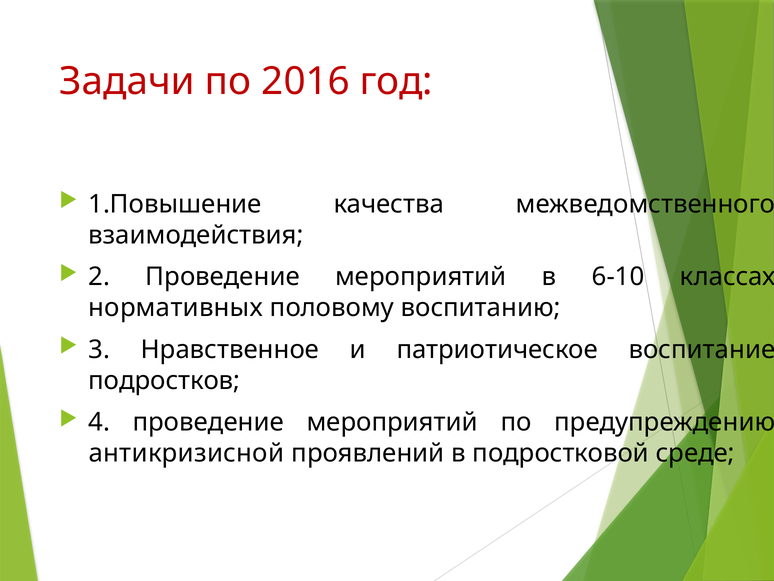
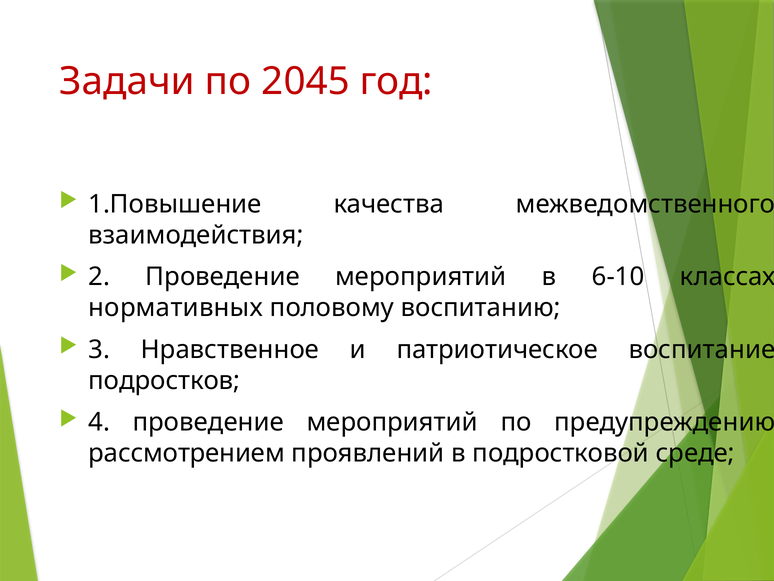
2016: 2016 -> 2045
антикризисной: антикризисной -> рассмотрением
